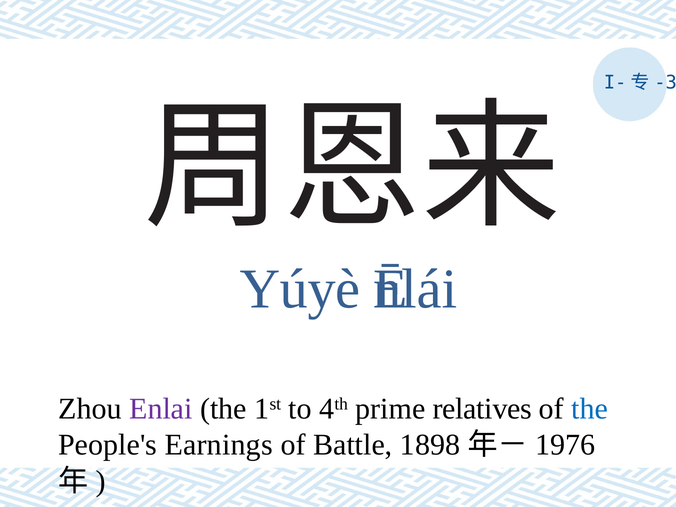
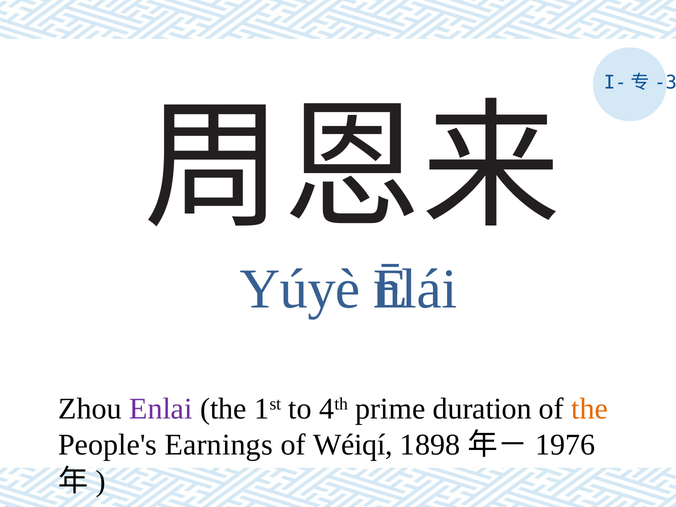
relatives: relatives -> duration
the at (590, 409) colour: blue -> orange
Battle: Battle -> Wéiqí
